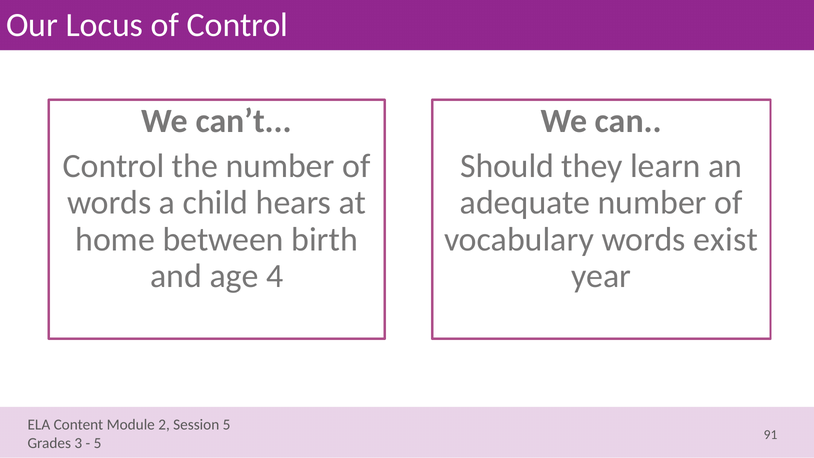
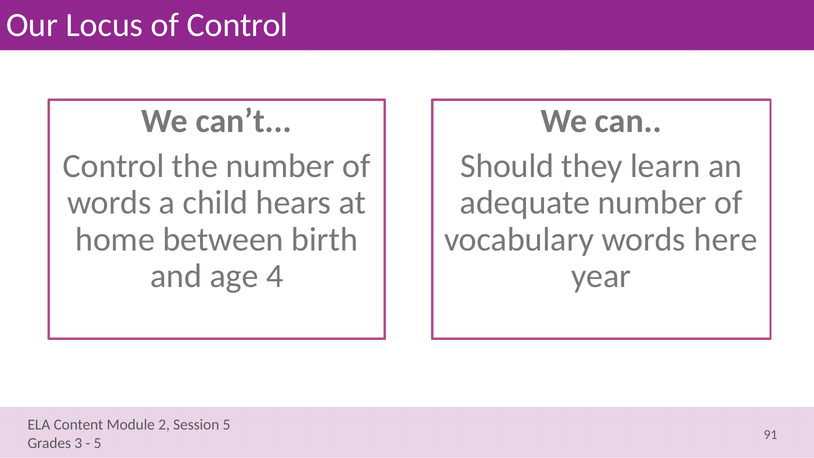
exist: exist -> here
